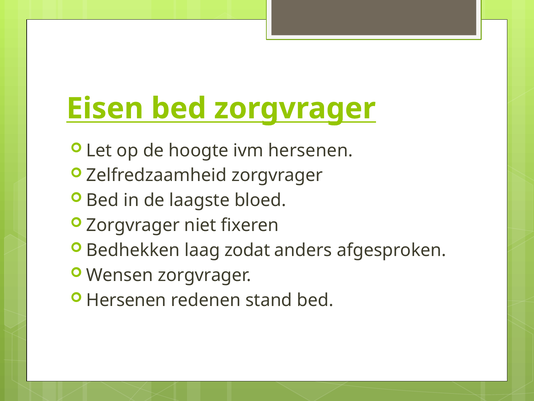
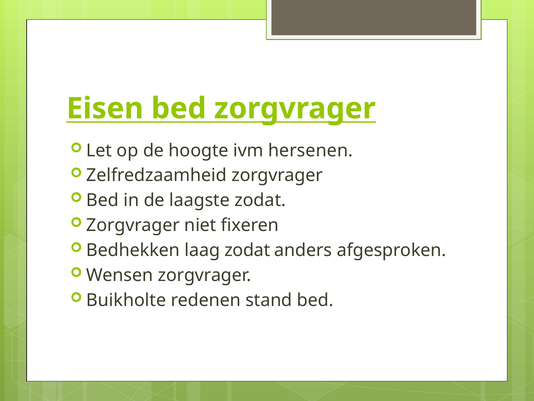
laagste bloed: bloed -> zodat
Hersenen at (126, 300): Hersenen -> Buikholte
